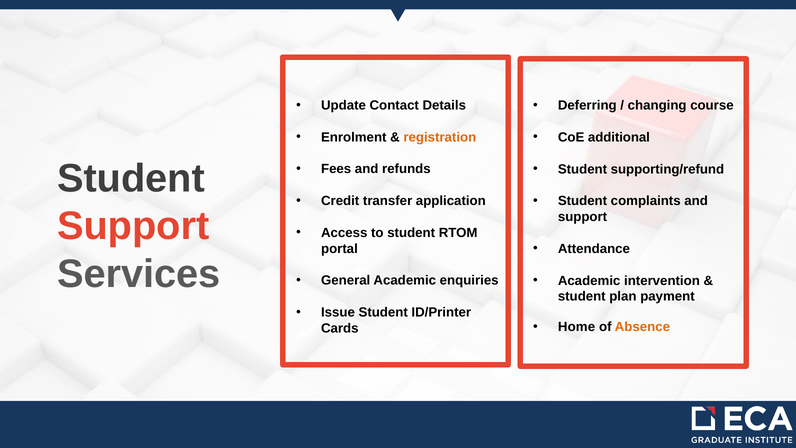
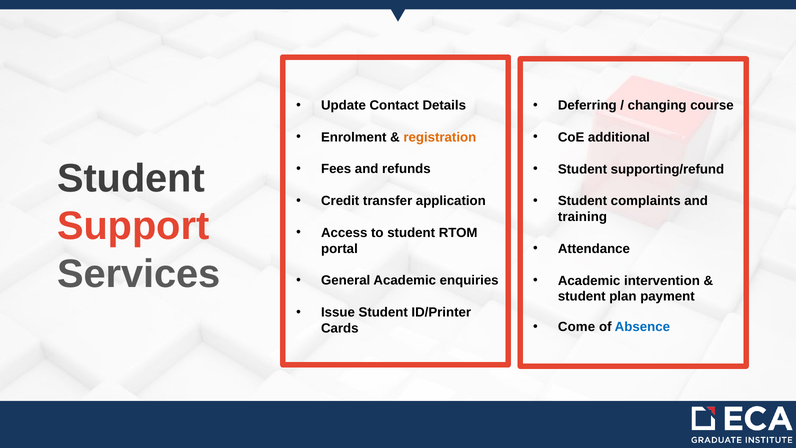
support at (583, 217): support -> training
Home: Home -> Come
Absence colour: orange -> blue
